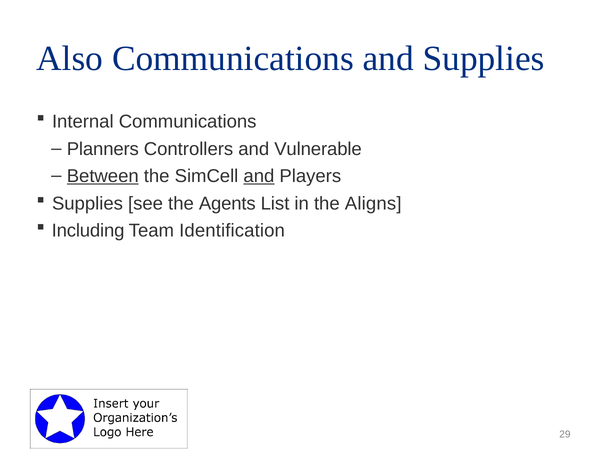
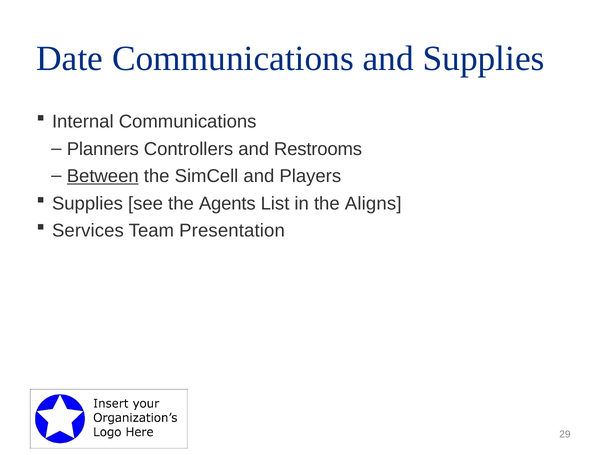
Also: Also -> Date
Vulnerable: Vulnerable -> Restrooms
and at (259, 176) underline: present -> none
Including: Including -> Services
Identification: Identification -> Presentation
